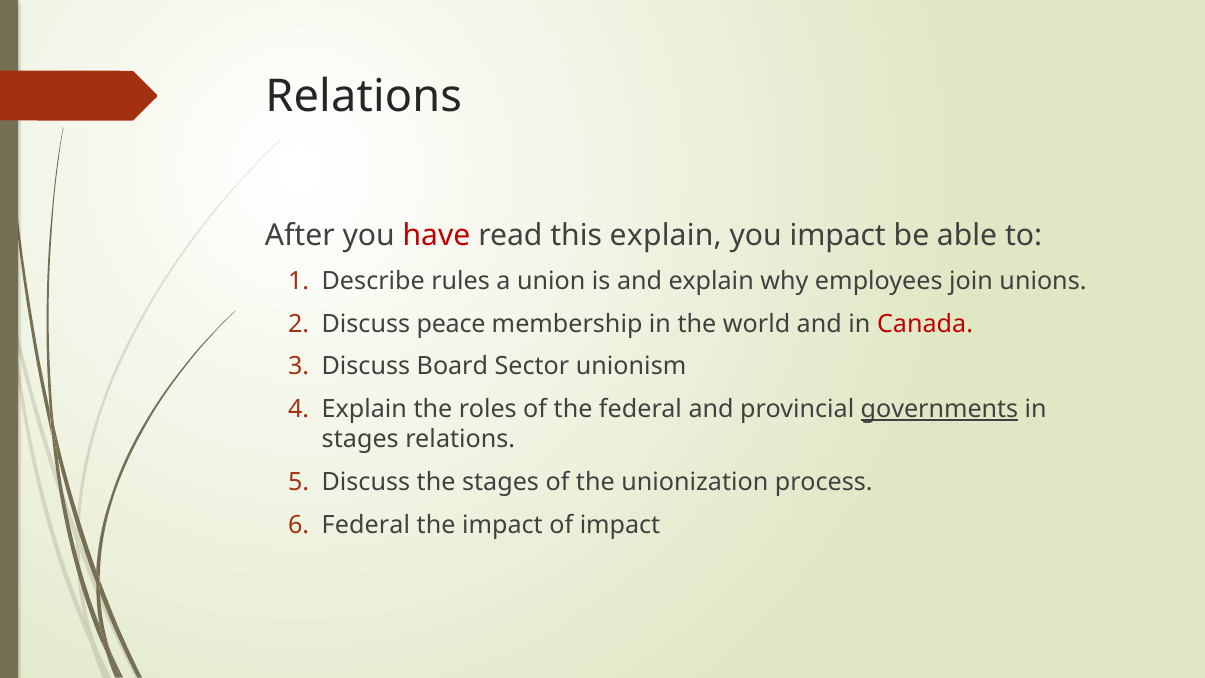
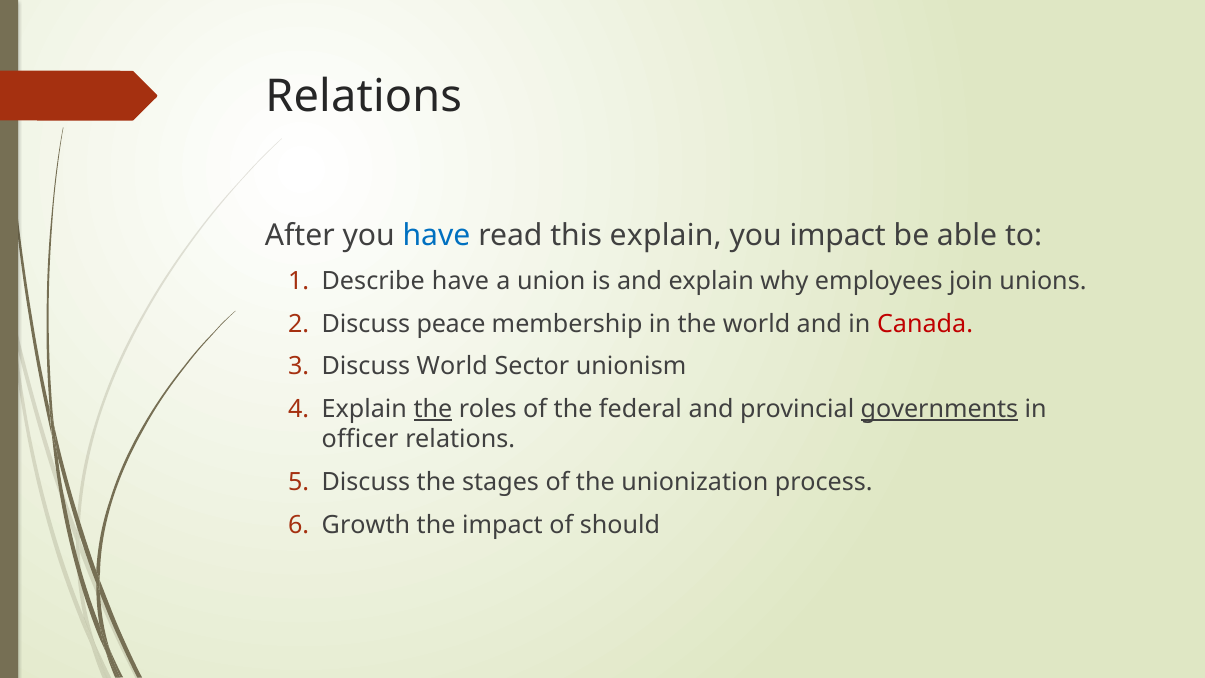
have at (436, 236) colour: red -> blue
Describe rules: rules -> have
Discuss Board: Board -> World
the at (433, 409) underline: none -> present
stages at (360, 439): stages -> officer
Federal at (366, 525): Federal -> Growth
of impact: impact -> should
